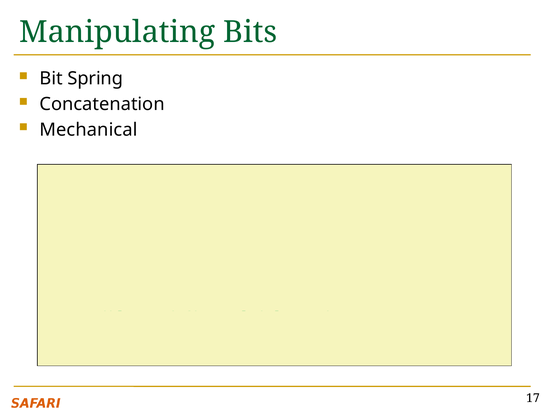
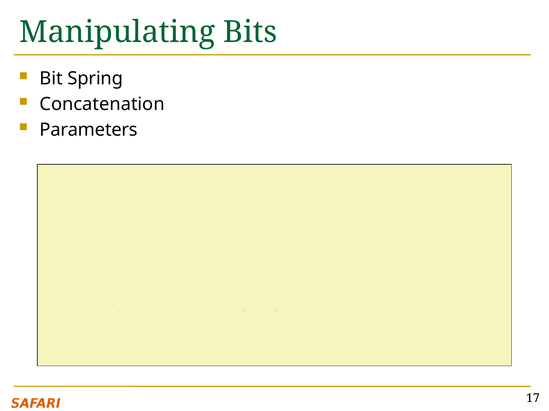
Mechanical: Mechanical -> Parameters
